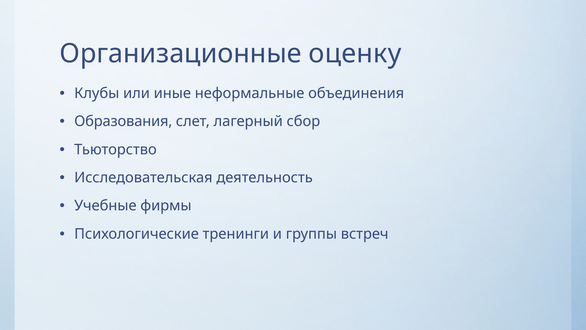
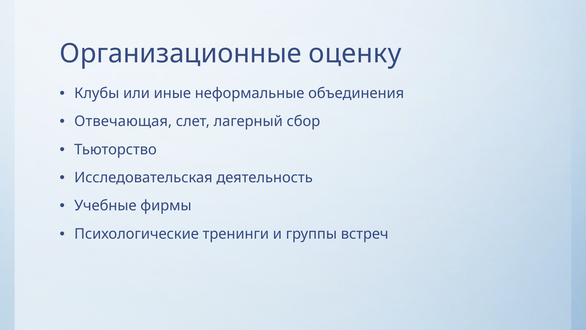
Образования: Образования -> Отвечающая
